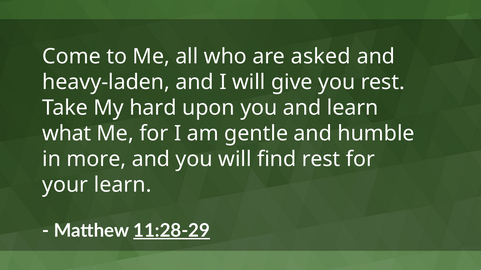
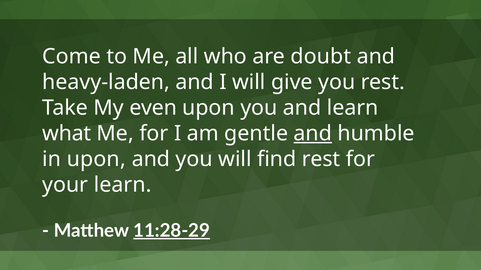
asked: asked -> doubt
hard: hard -> even
and at (313, 134) underline: none -> present
in more: more -> upon
